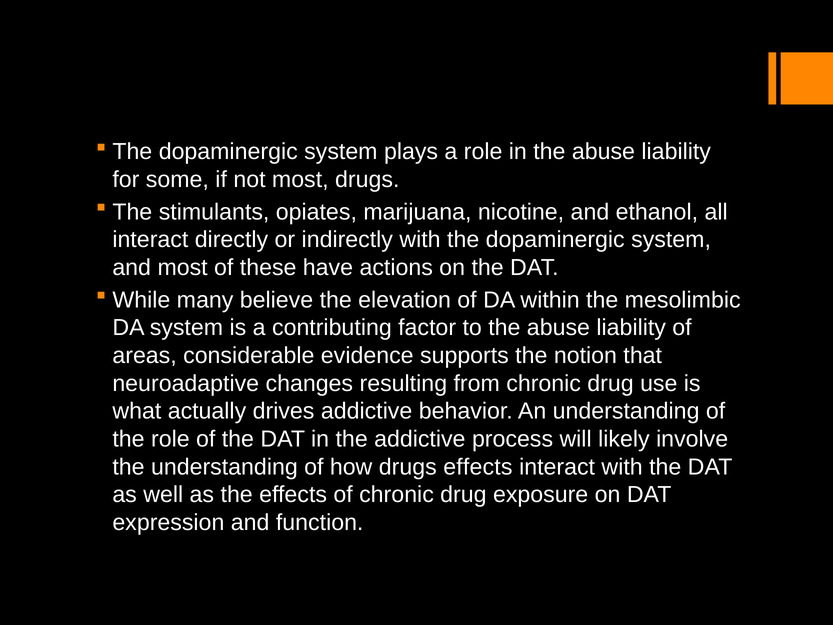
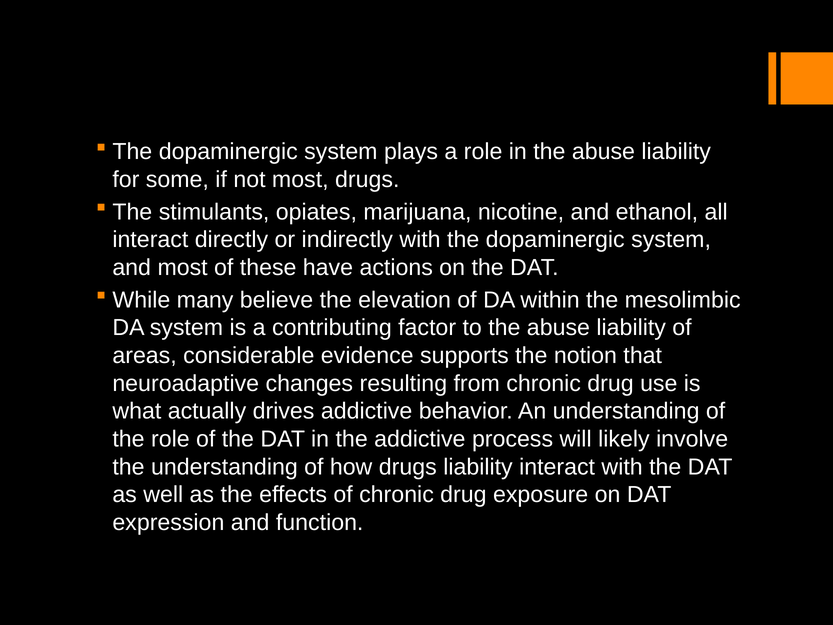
drugs effects: effects -> liability
